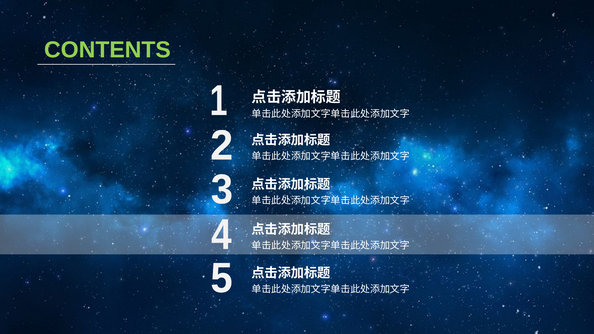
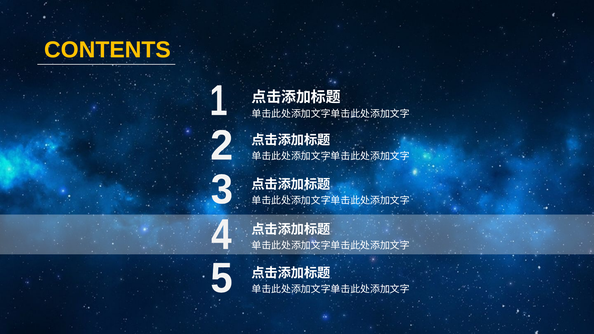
CONTENTS colour: light green -> yellow
